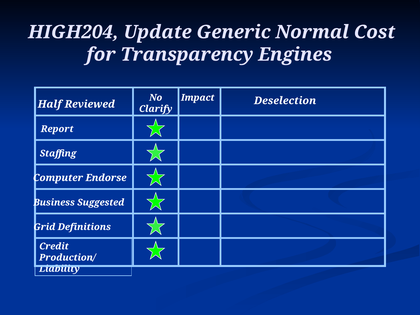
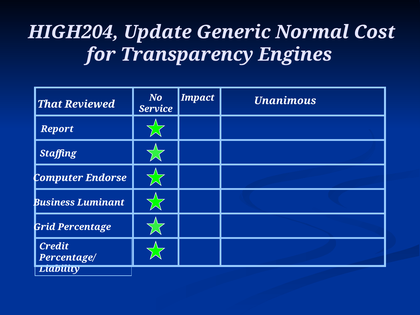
Half: Half -> That
Deselection: Deselection -> Unanimous
Clarify: Clarify -> Service
Suggested: Suggested -> Luminant
Definitions: Definitions -> Percentage
Production/: Production/ -> Percentage/
